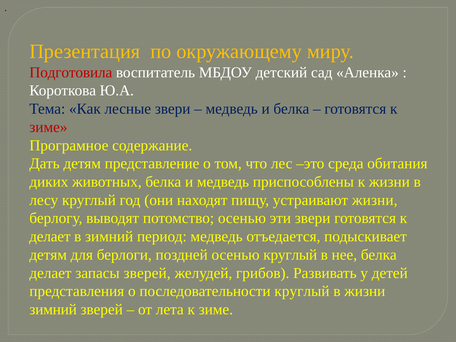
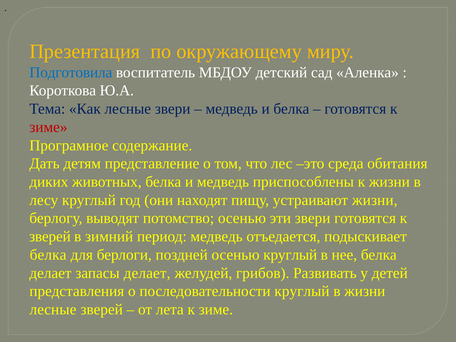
Подготовила colour: red -> blue
делает at (50, 237): делает -> зверей
детям at (48, 255): детям -> белка
запасы зверей: зверей -> делает
зимний at (53, 309): зимний -> лесные
